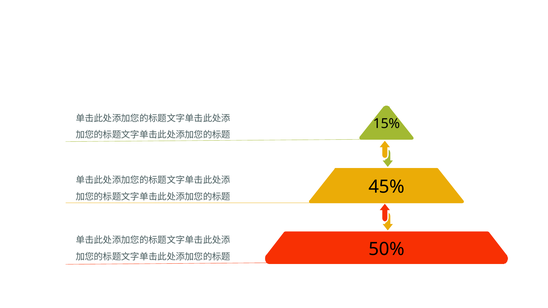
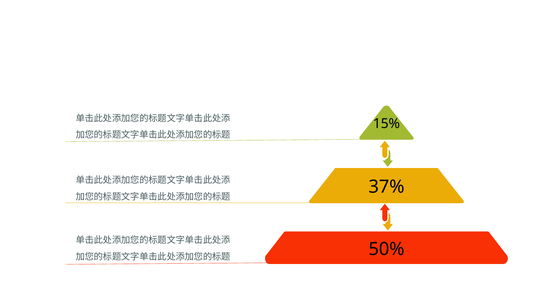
45%: 45% -> 37%
